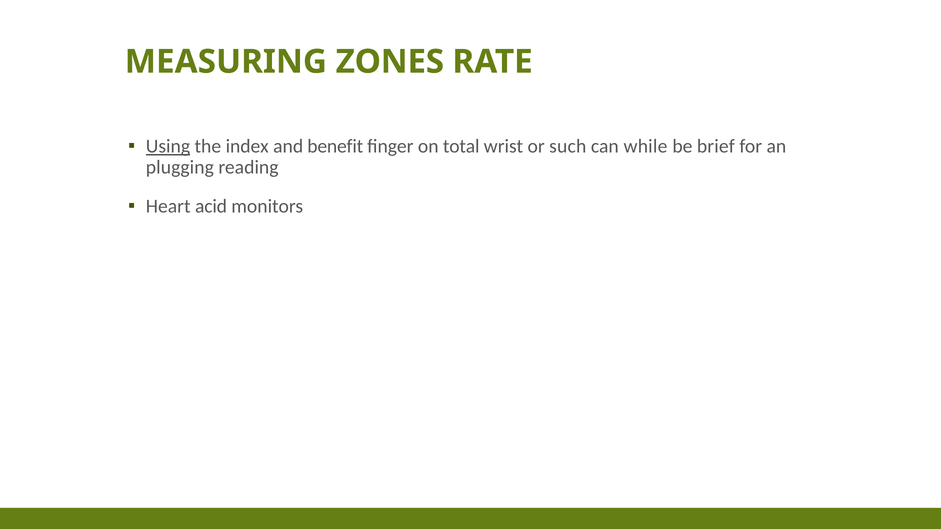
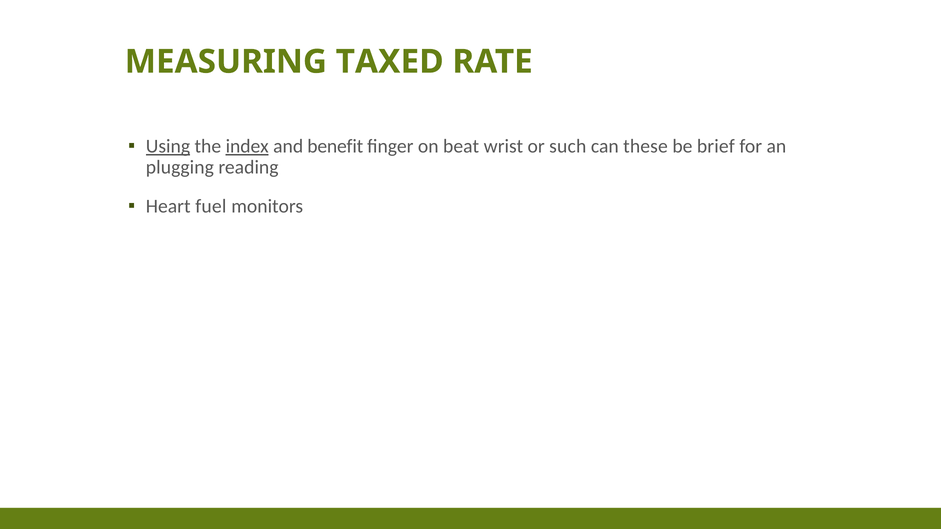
ZONES: ZONES -> TAXED
index underline: none -> present
total: total -> beat
while: while -> these
acid: acid -> fuel
